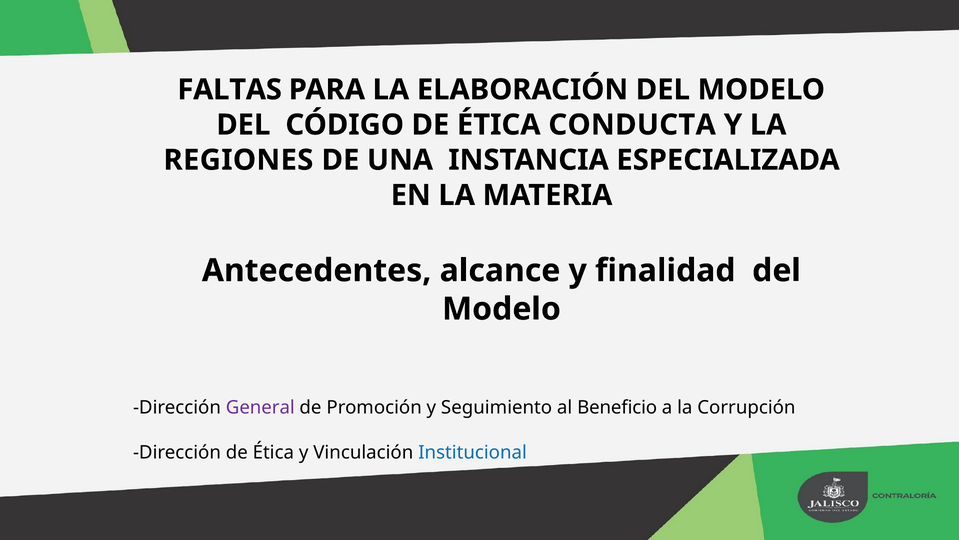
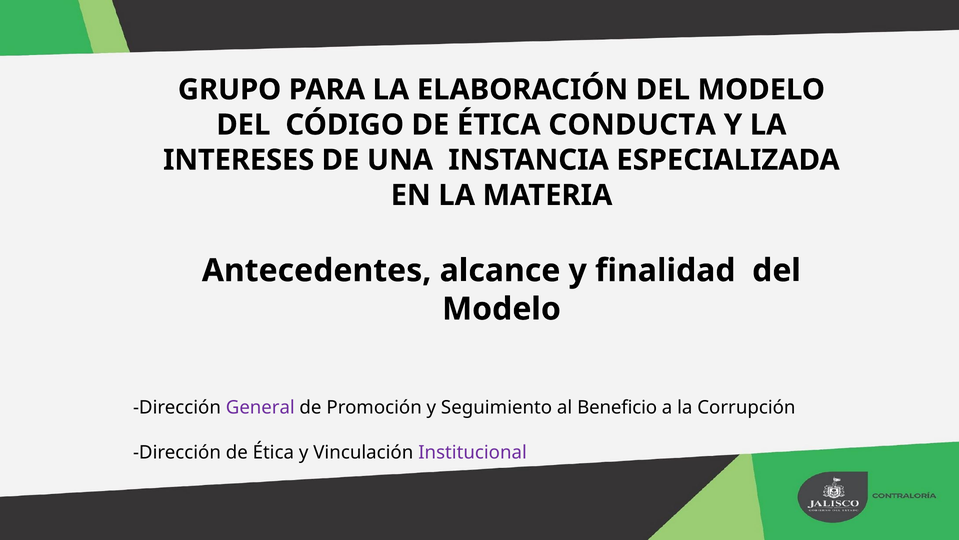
FALTAS: FALTAS -> GRUPO
REGIONES: REGIONES -> INTERESES
Institucional colour: blue -> purple
